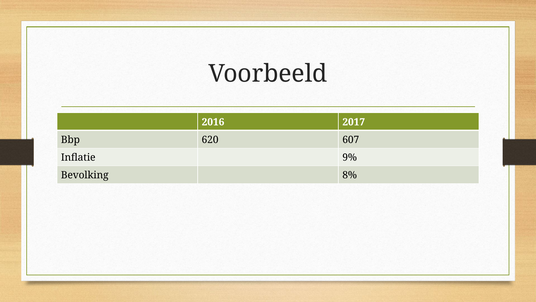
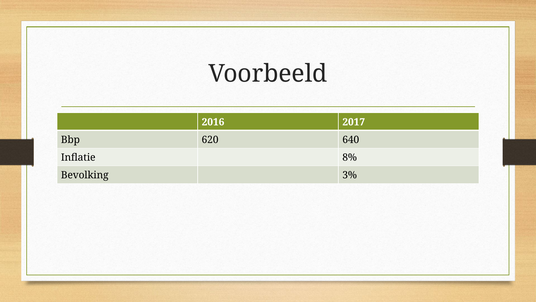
607: 607 -> 640
9%: 9% -> 8%
8%: 8% -> 3%
